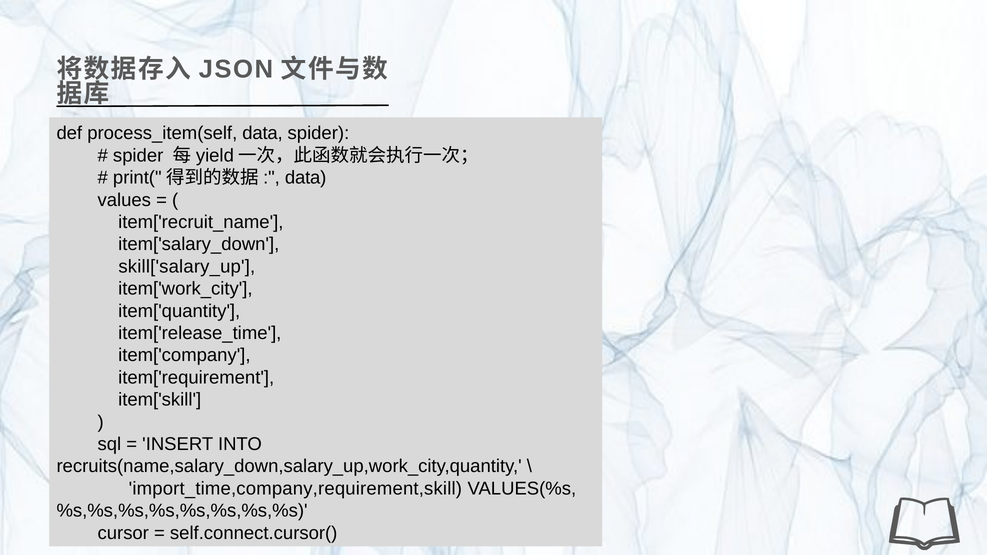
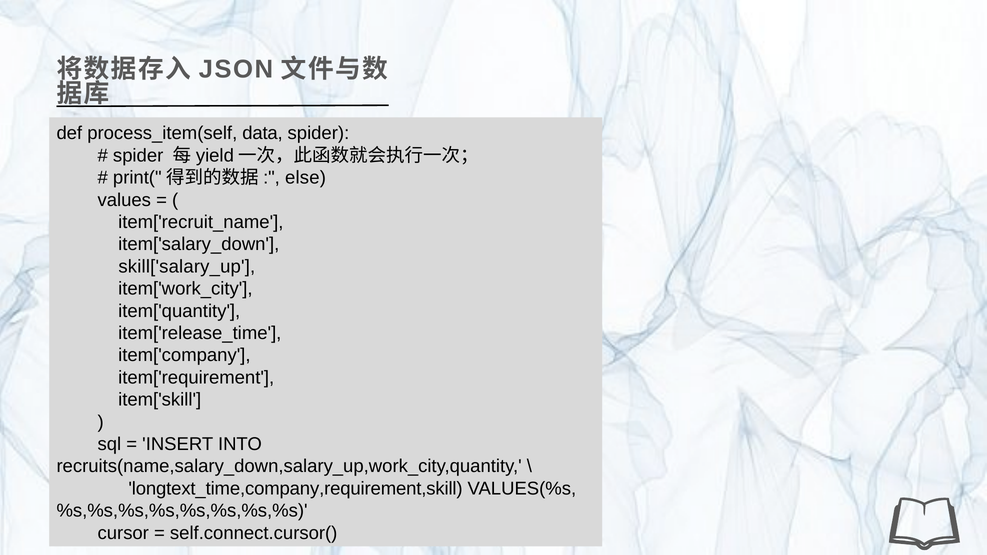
data at (306, 178): data -> else
import_time,company,requirement,skill: import_time,company,requirement,skill -> longtext_time,company,requirement,skill
